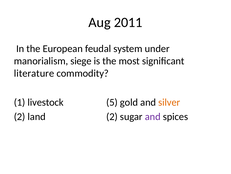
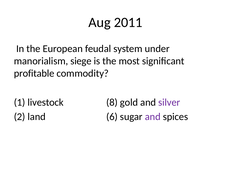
literature: literature -> profitable
5: 5 -> 8
silver colour: orange -> purple
land 2: 2 -> 6
